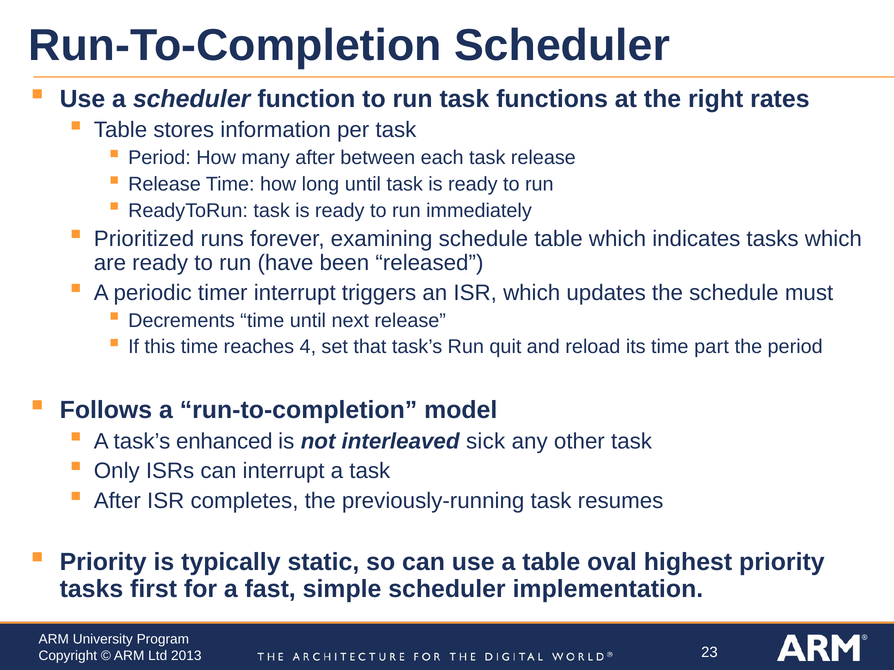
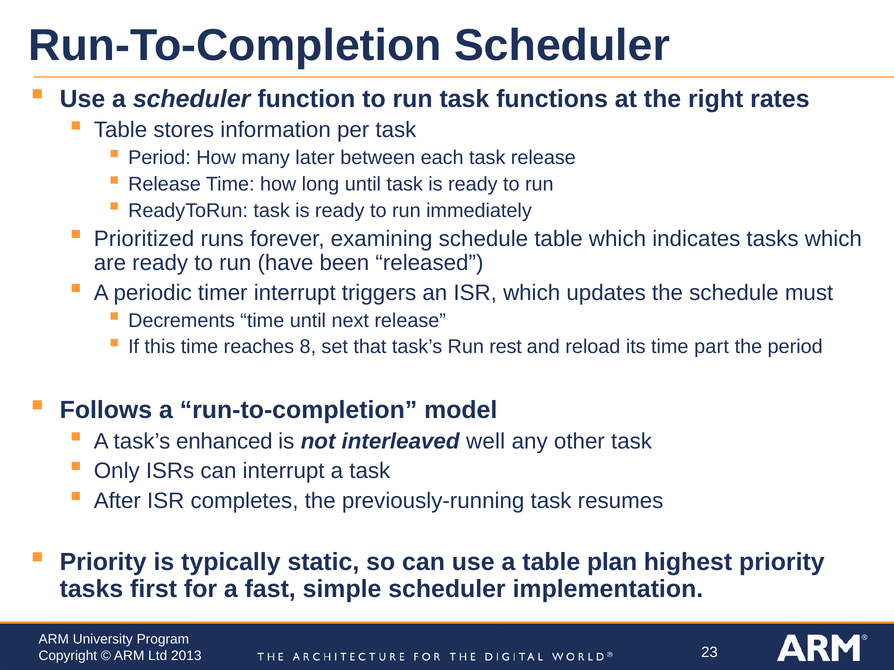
many after: after -> later
4: 4 -> 8
quit: quit -> rest
sick: sick -> well
oval: oval -> plan
